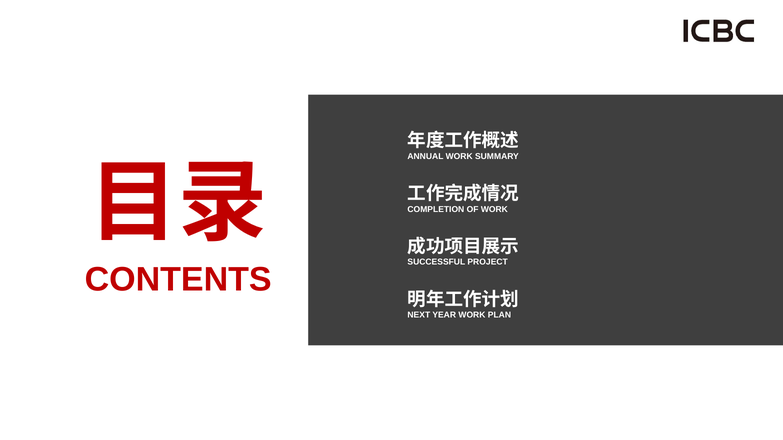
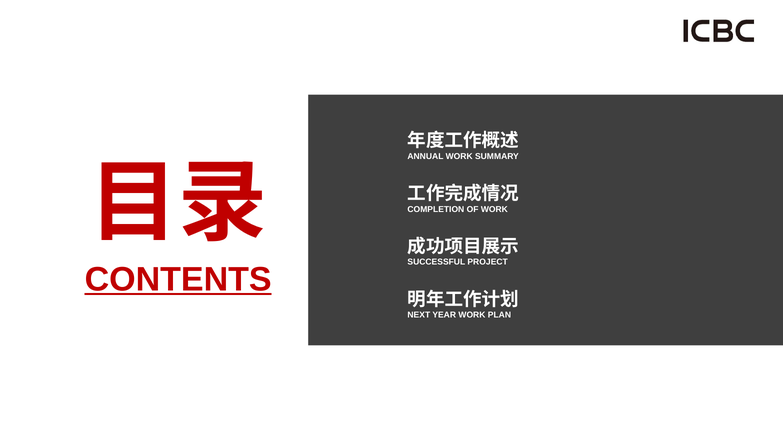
CONTENTS underline: none -> present
